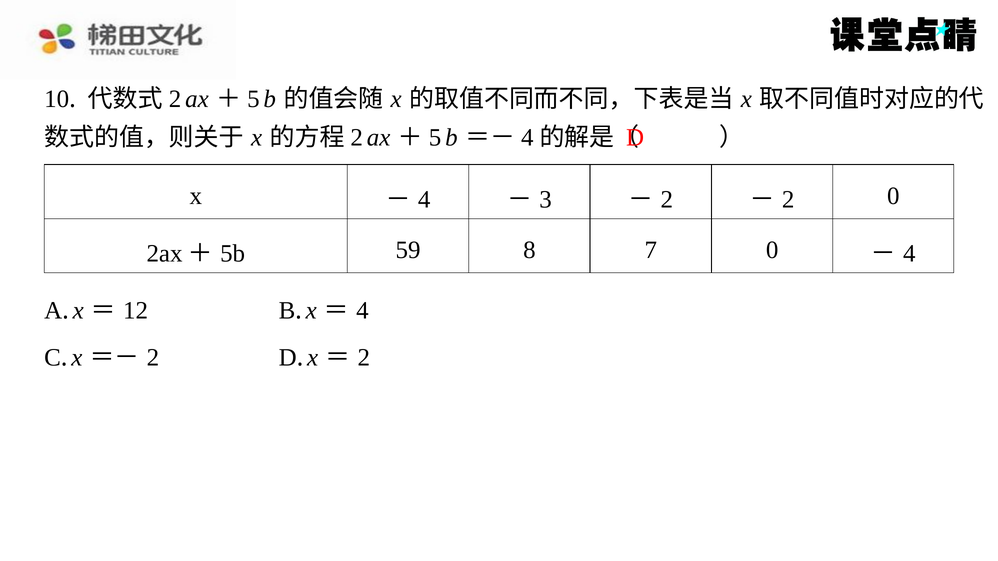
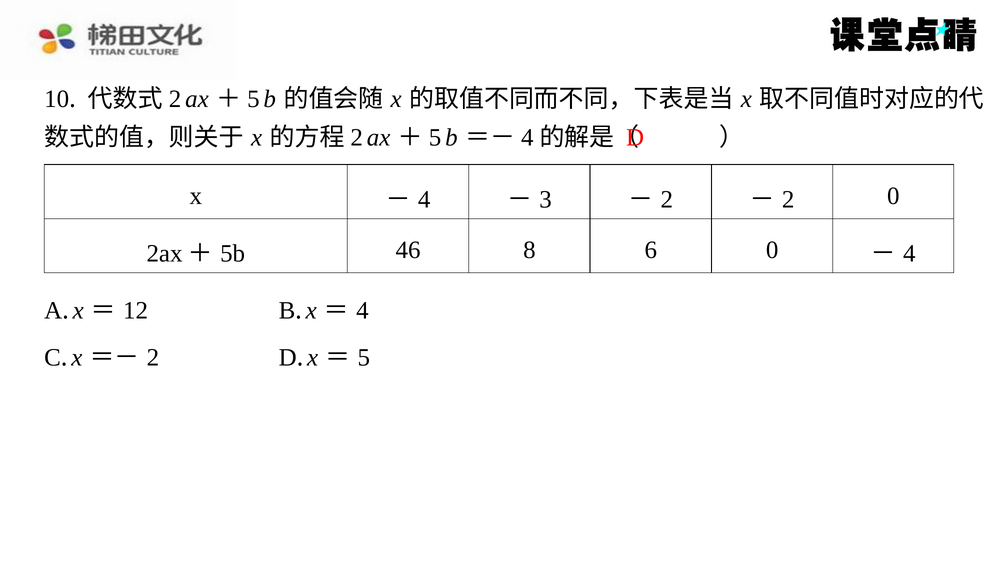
59: 59 -> 46
7: 7 -> 6
2 at (364, 358): 2 -> 5
